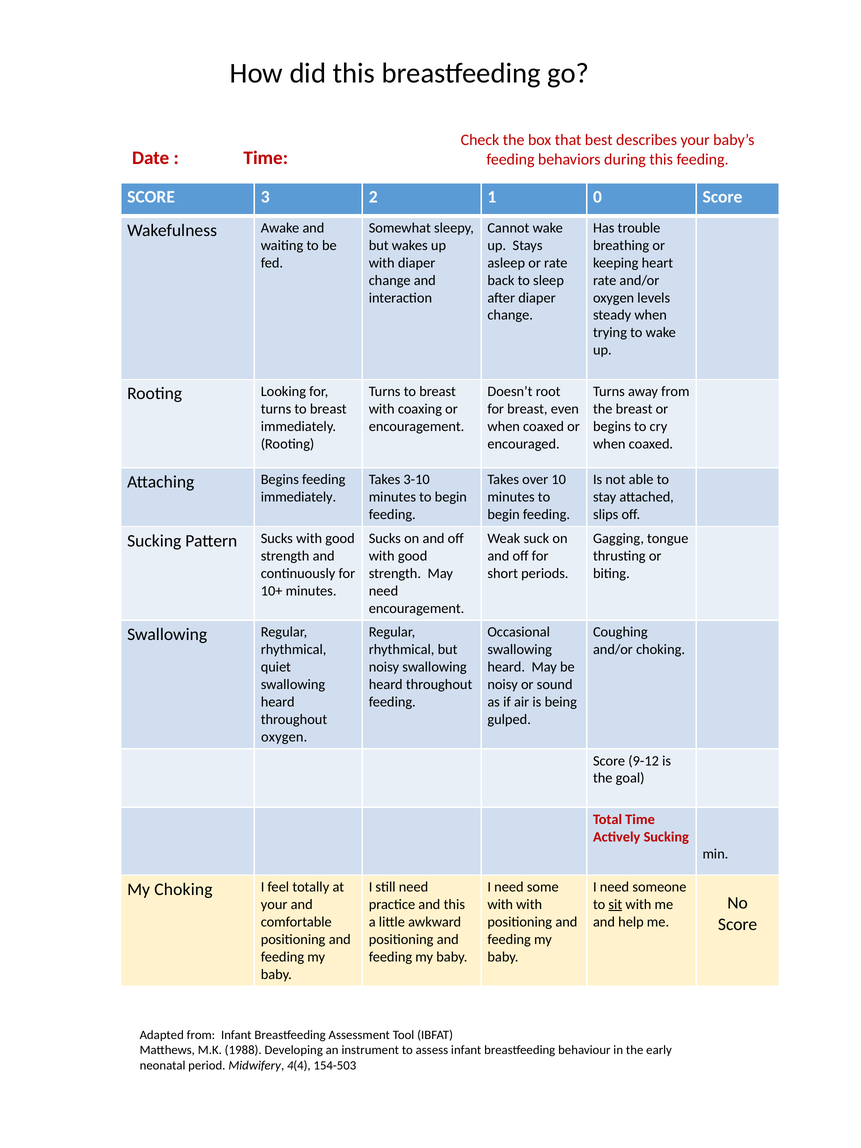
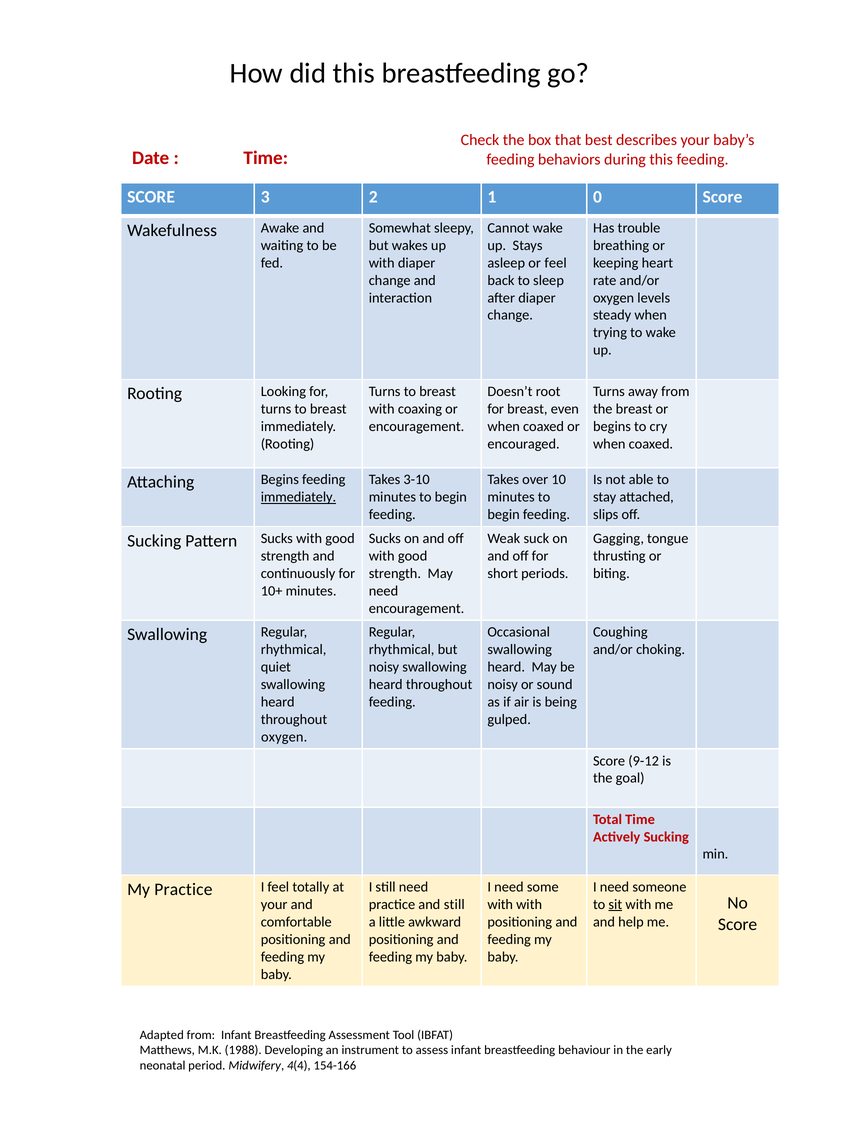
or rate: rate -> feel
immediately at (298, 497) underline: none -> present
My Choking: Choking -> Practice
and this: this -> still
154-503: 154-503 -> 154-166
